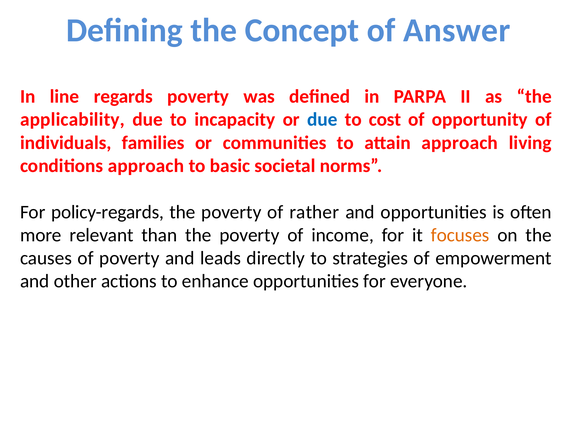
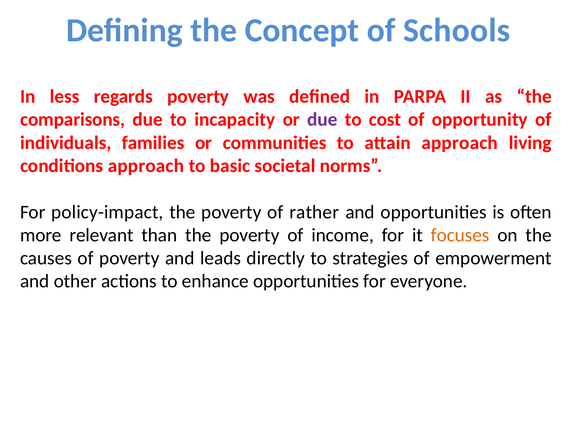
Answer: Answer -> Schools
line: line -> less
applicability: applicability -> comparisons
due at (322, 120) colour: blue -> purple
policy-regards: policy-regards -> policy-impact
